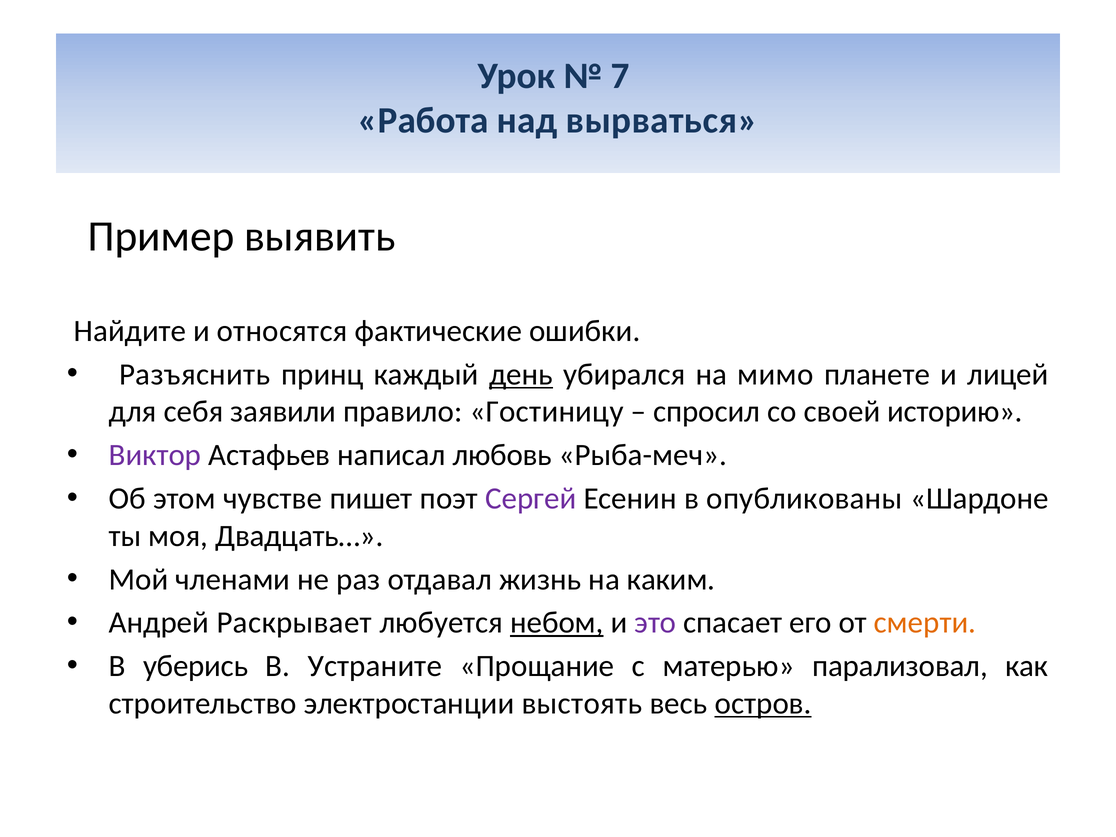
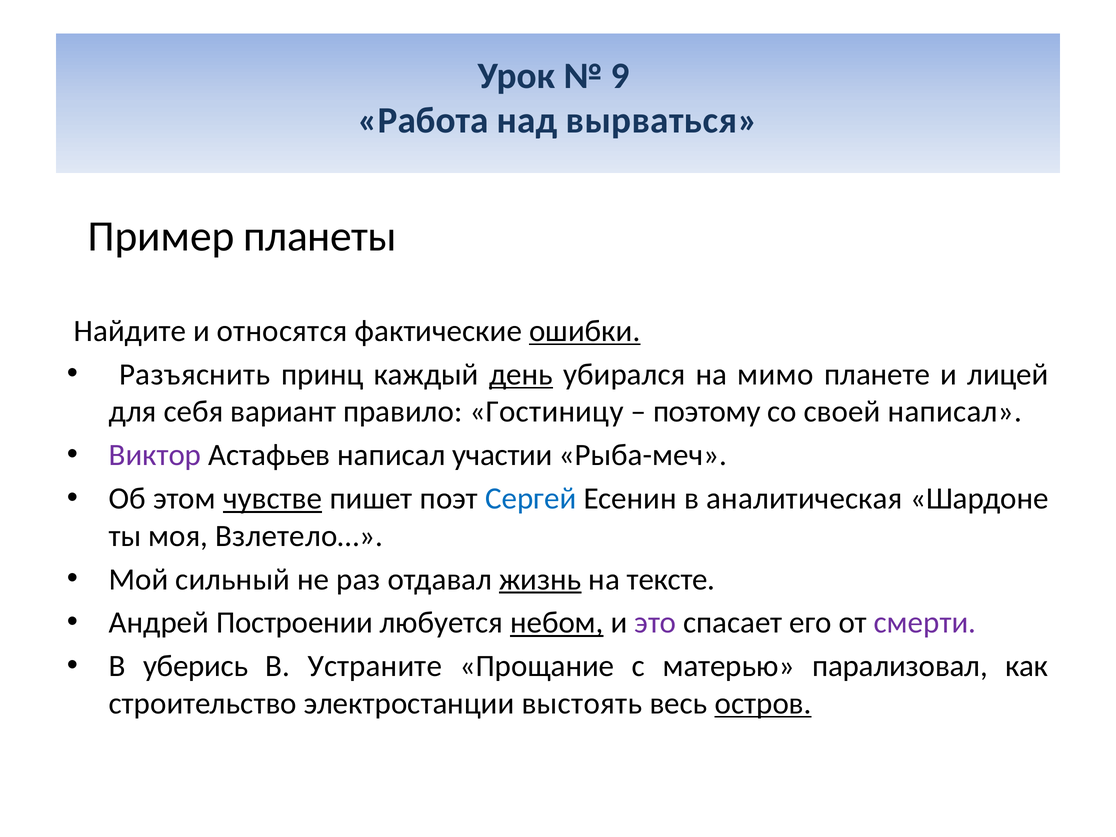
7: 7 -> 9
выявить: выявить -> планеты
ошибки underline: none -> present
заявили: заявили -> вариант
спросил: спросил -> поэтому
своей историю: историю -> написал
любовь: любовь -> участии
чувстве underline: none -> present
Сергей colour: purple -> blue
опубликованы: опубликованы -> аналитическая
Двадцать…: Двадцать… -> Взлетело…
членами: членами -> сильный
жизнь underline: none -> present
каким: каким -> тексте
Раскрывает: Раскрывает -> Построении
смерти colour: orange -> purple
